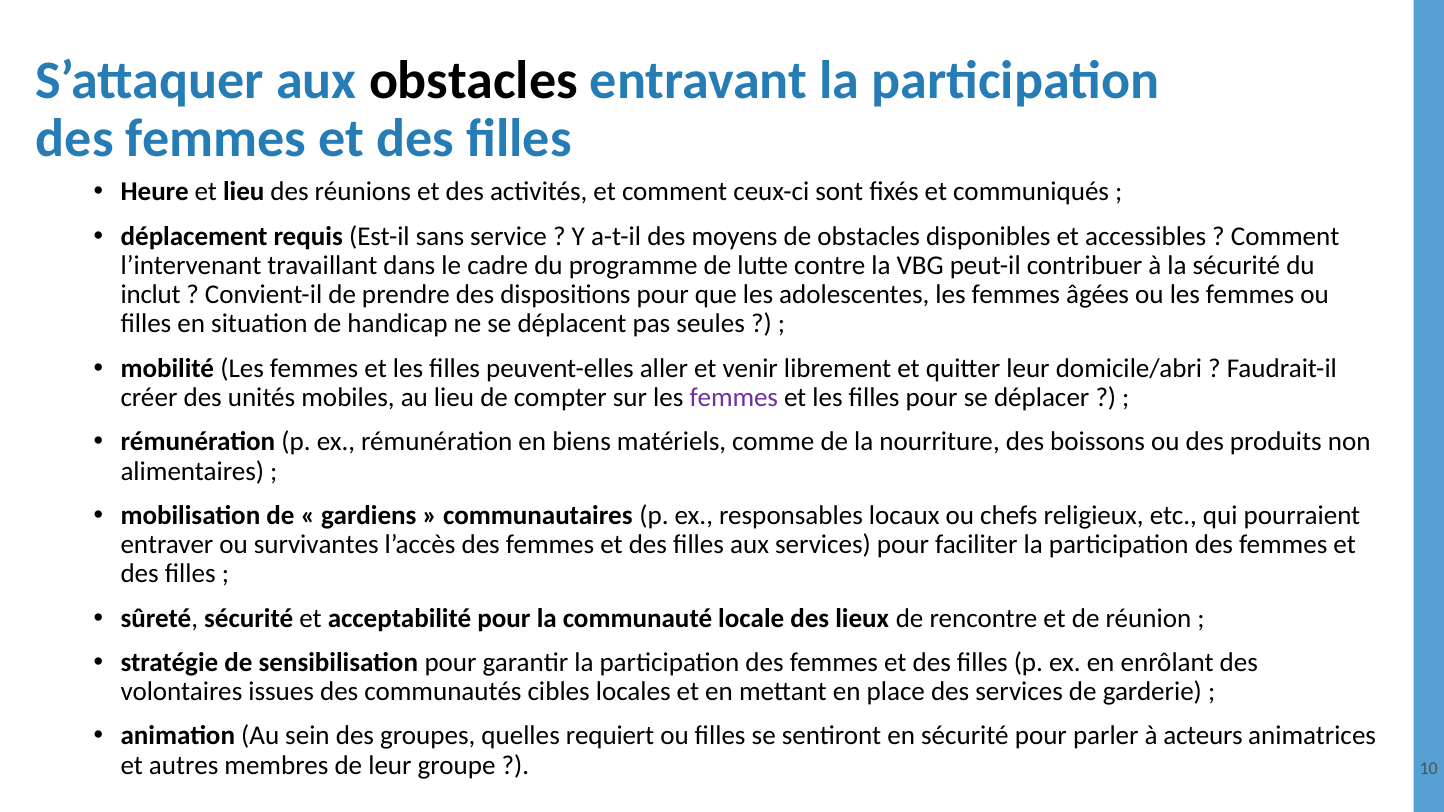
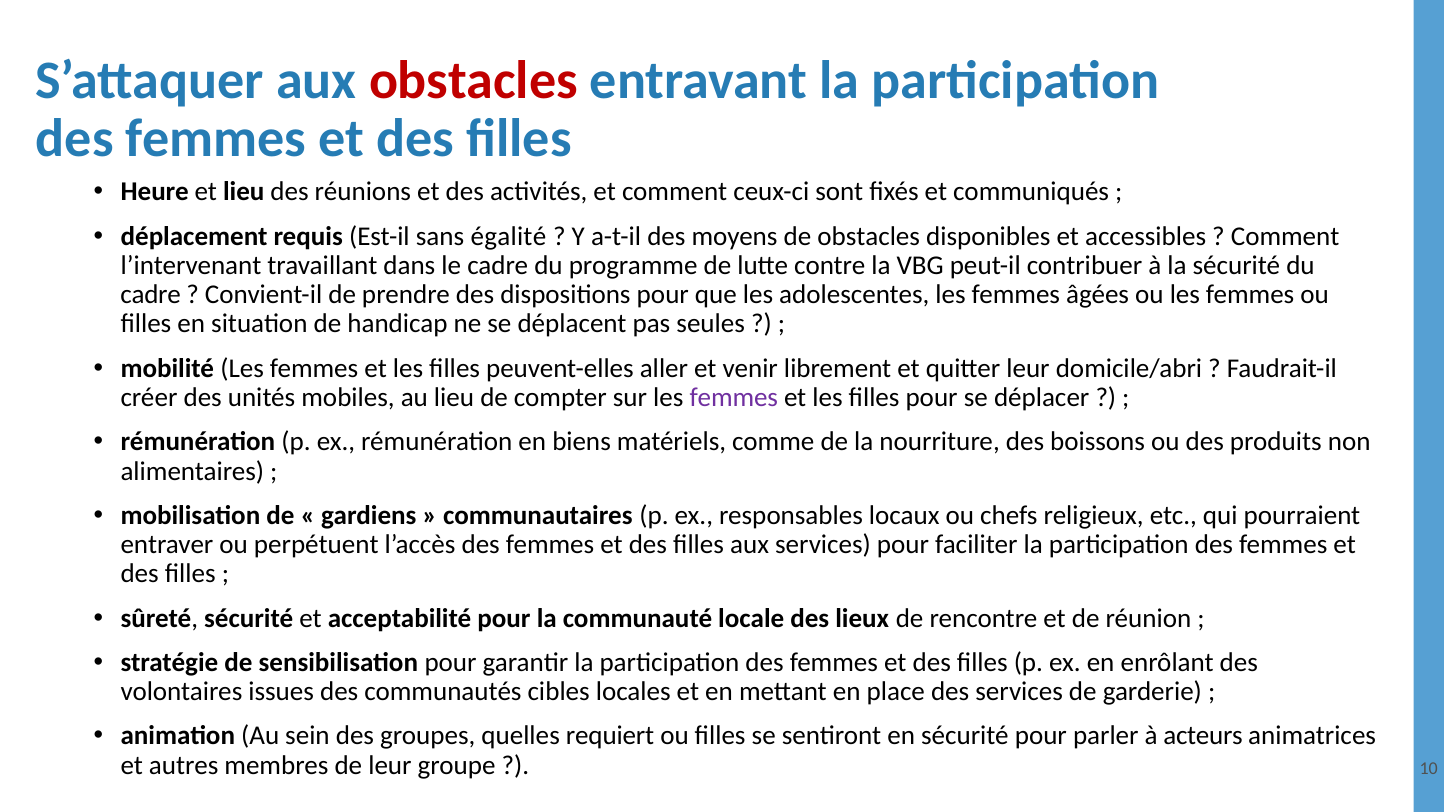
obstacles at (473, 81) colour: black -> red
service: service -> égalité
inclut at (151, 295): inclut -> cadre
survivantes: survivantes -> perpétuent
